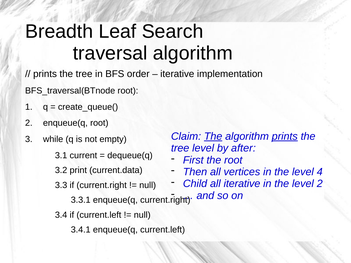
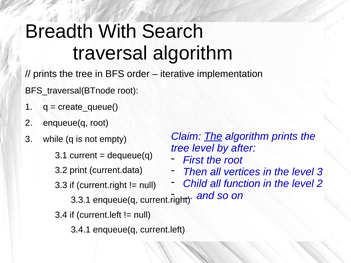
Leaf: Leaf -> With
prints at (285, 136) underline: present -> none
level 4: 4 -> 3
all iterative: iterative -> function
